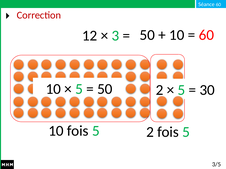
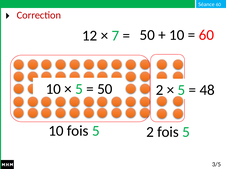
3: 3 -> 7
30: 30 -> 48
